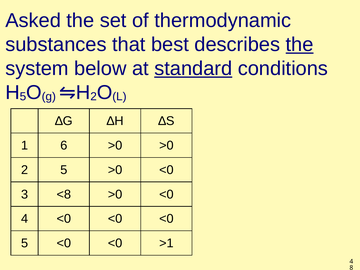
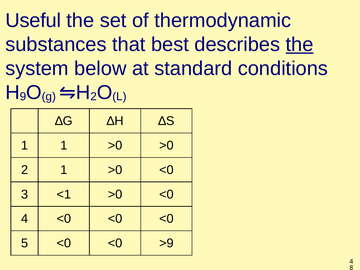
Asked: Asked -> Useful
standard underline: present -> none
5 at (23, 97): 5 -> 9
1 6: 6 -> 1
2 5: 5 -> 1
<8: <8 -> <1
>1: >1 -> >9
